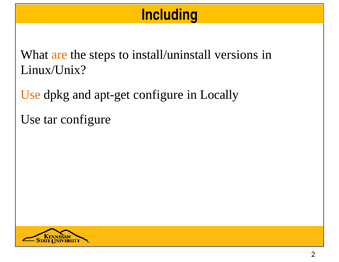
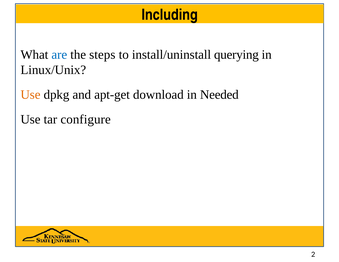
are colour: orange -> blue
versions: versions -> querying
apt-get configure: configure -> download
Locally: Locally -> Needed
